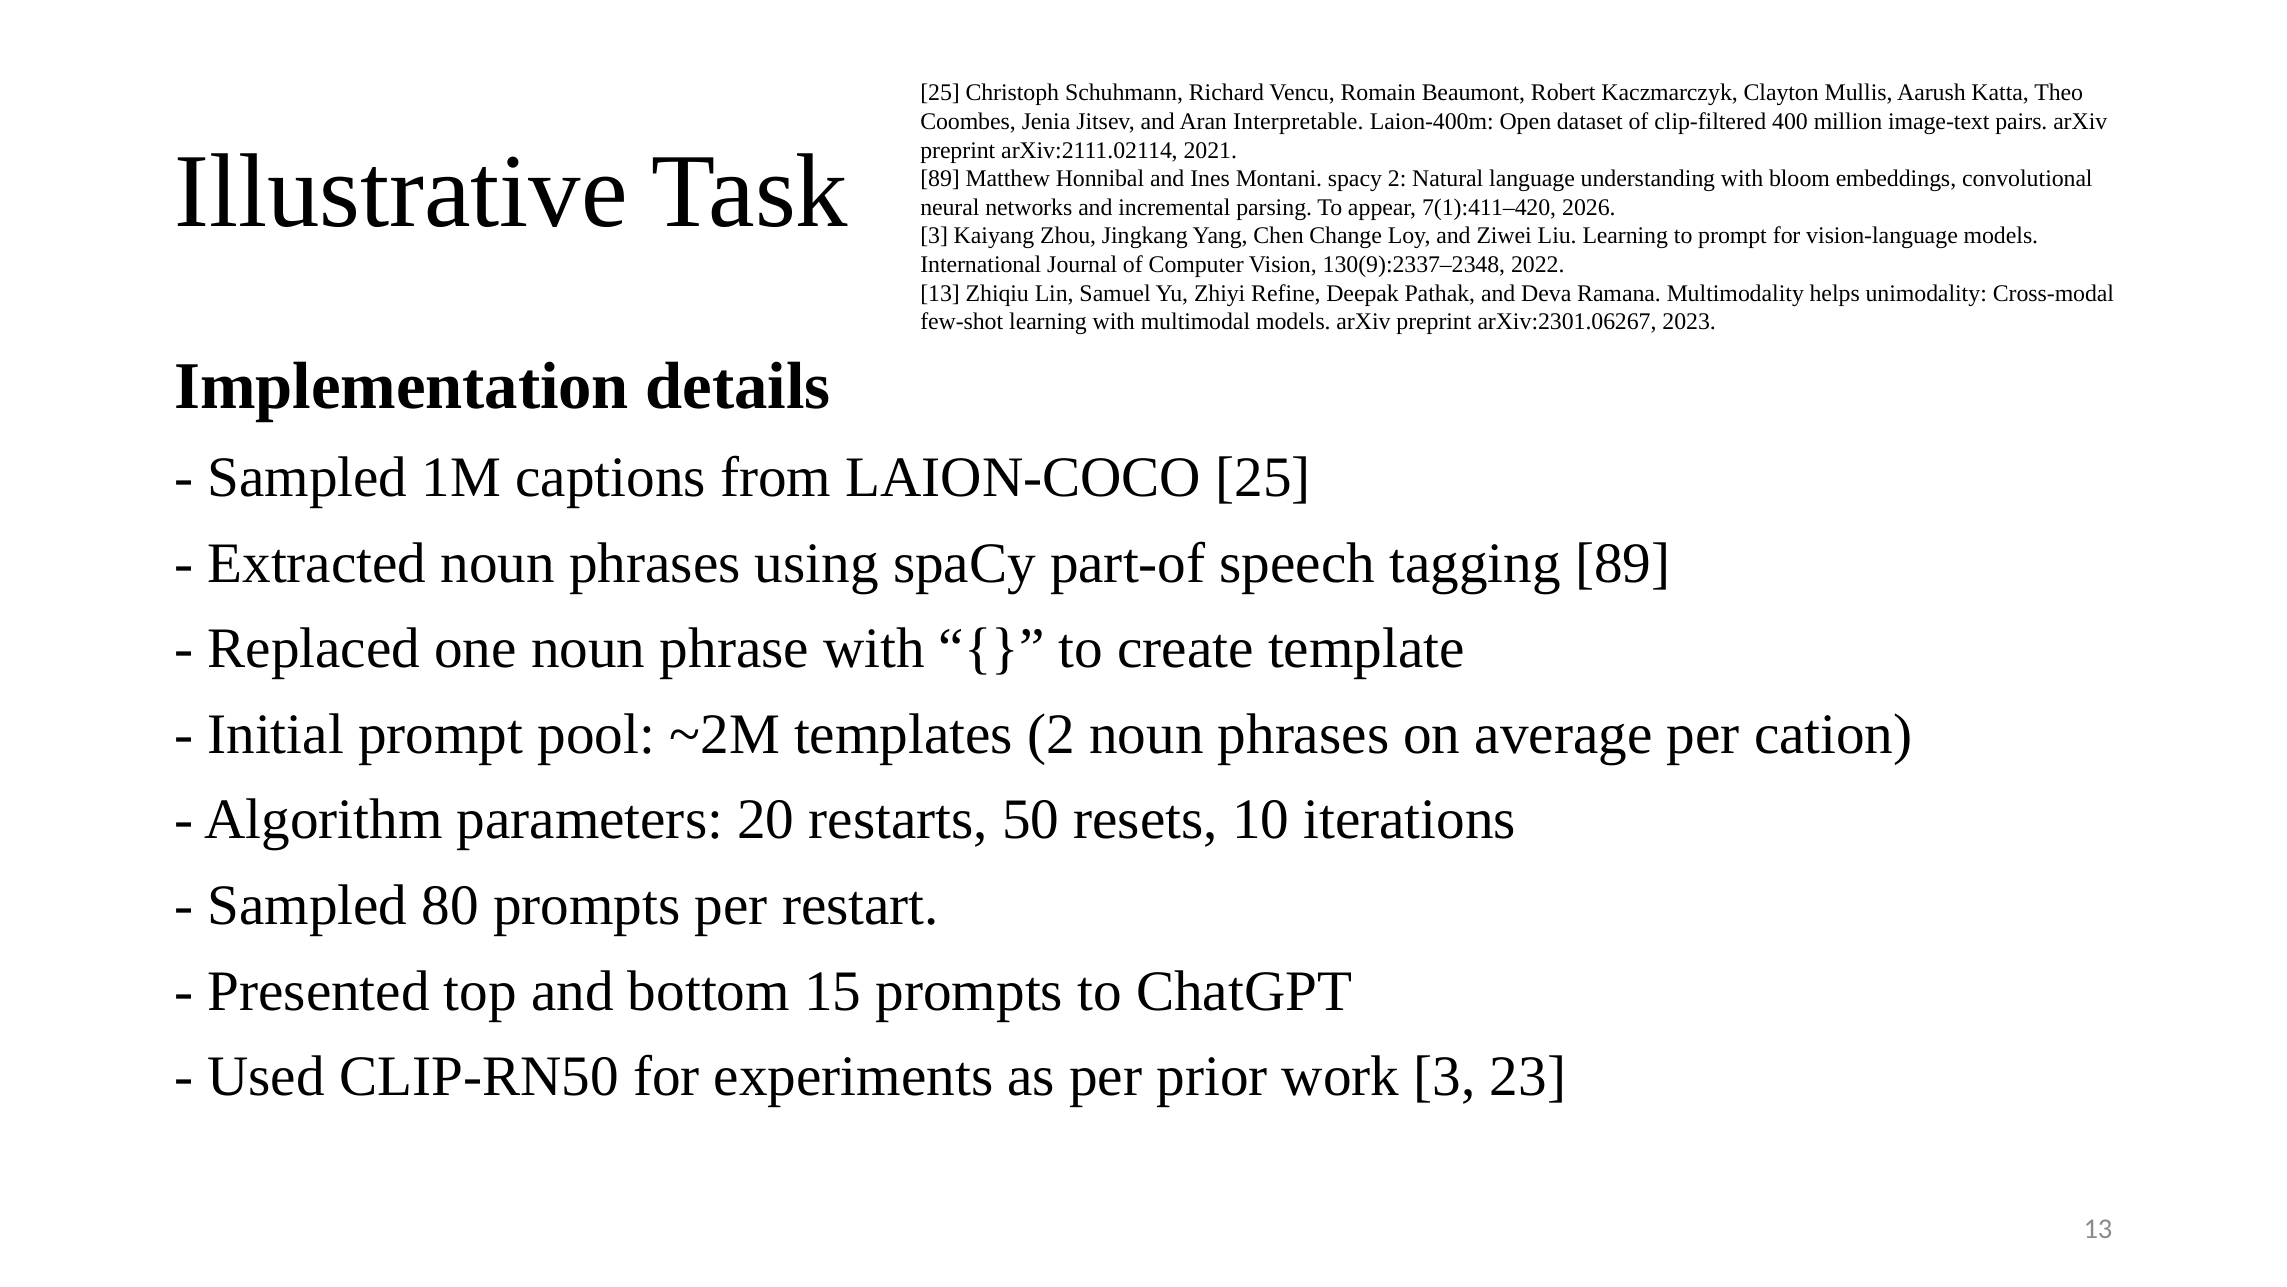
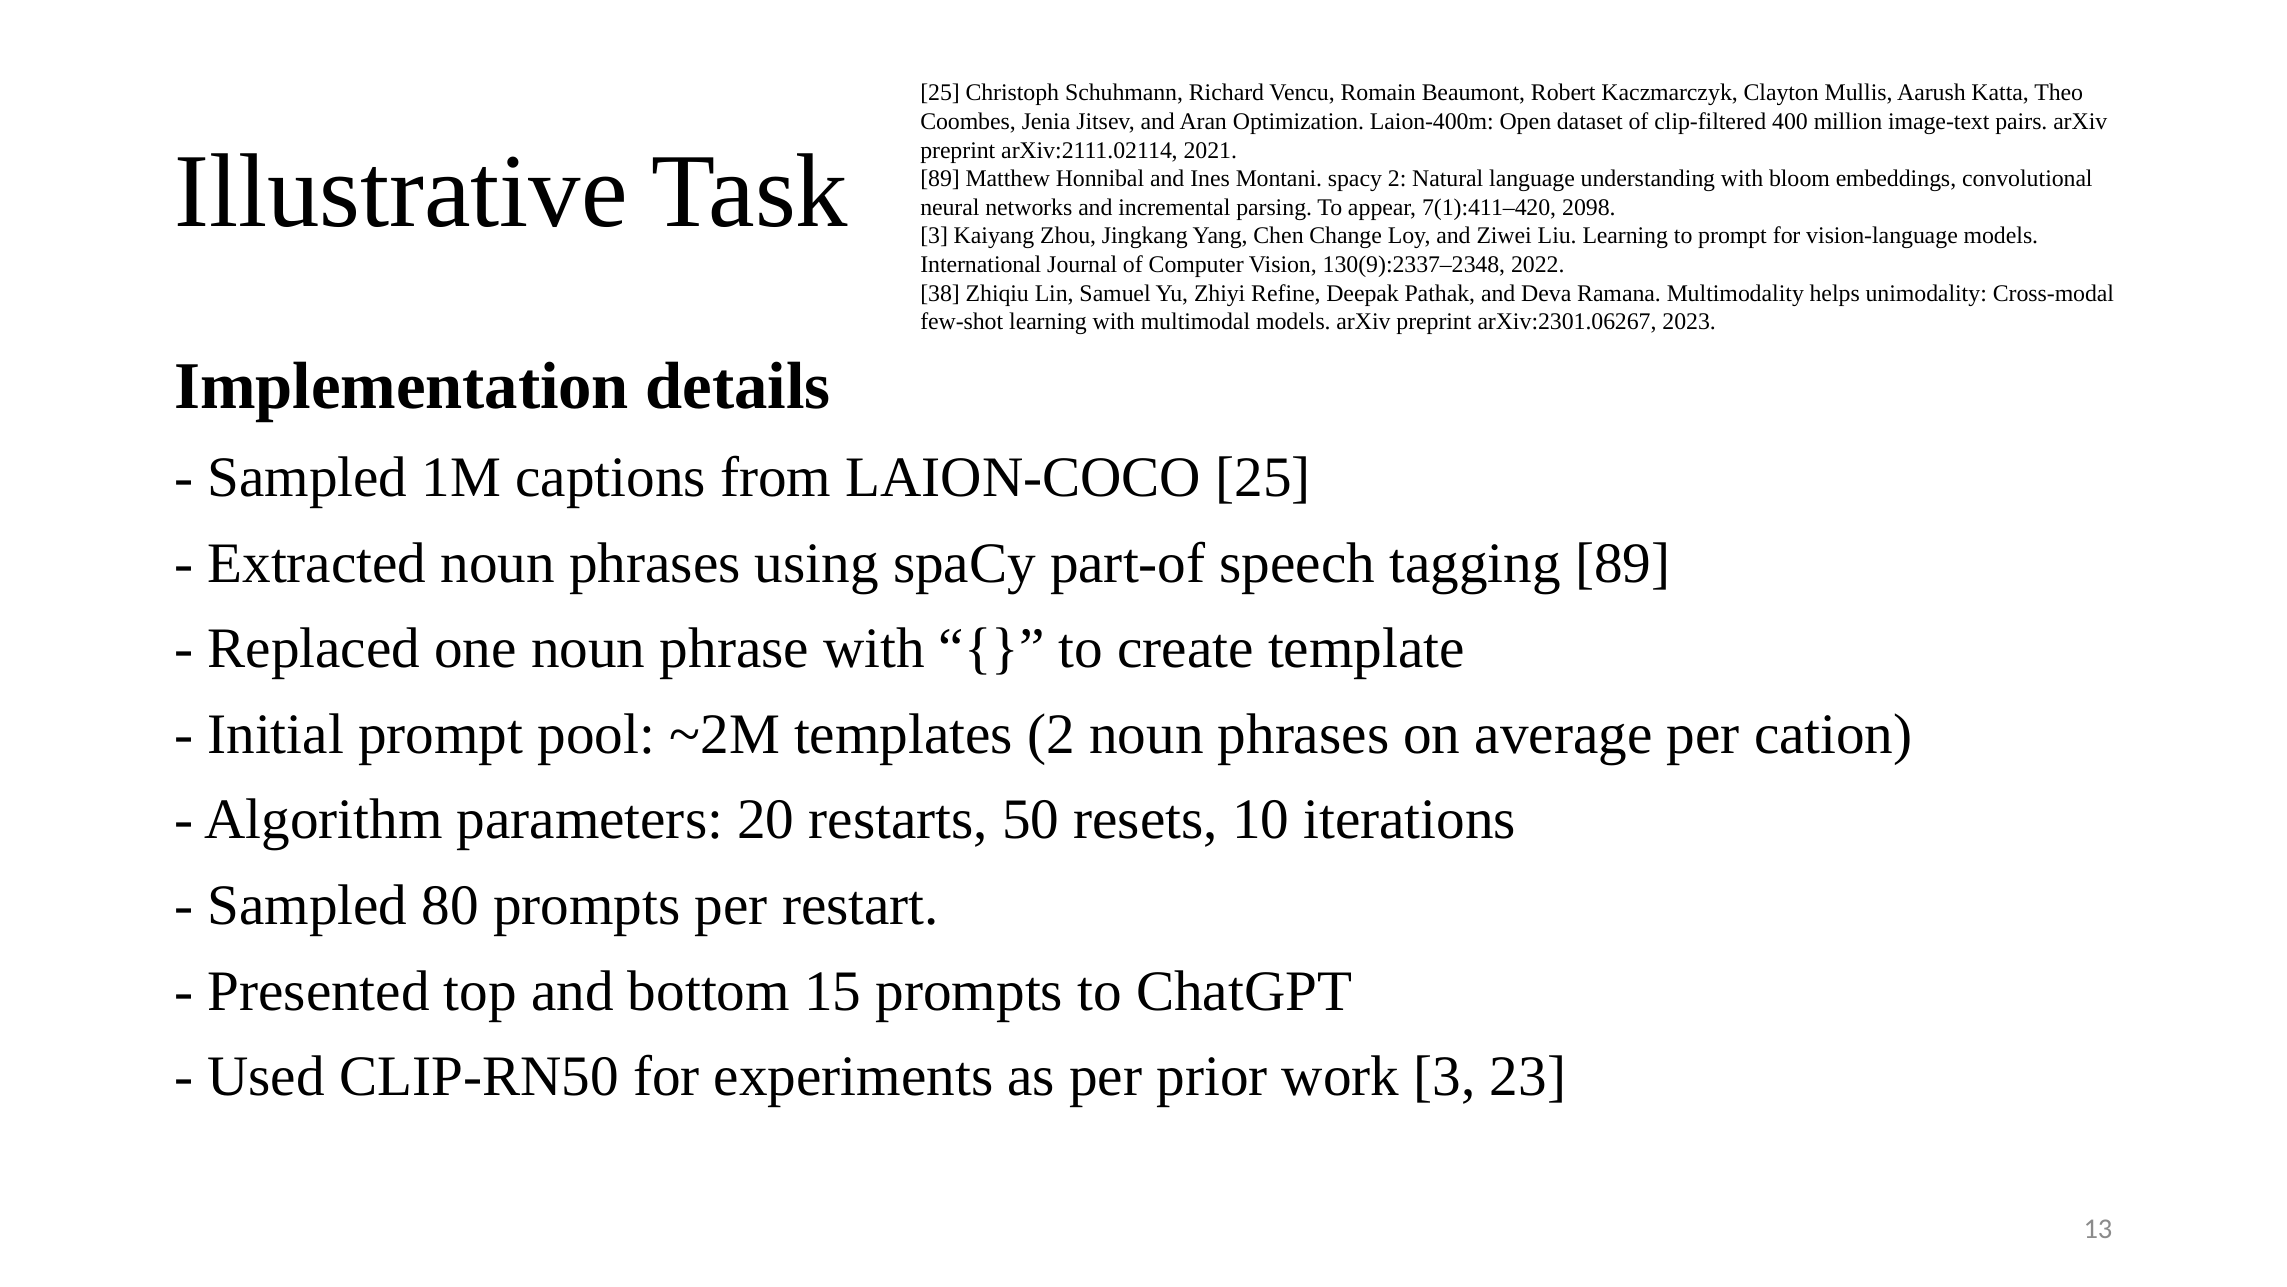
Interpretable: Interpretable -> Optimization
2026: 2026 -> 2098
13 at (940, 293): 13 -> 38
